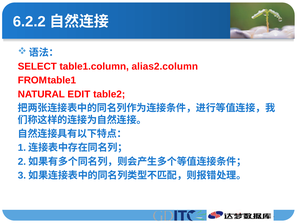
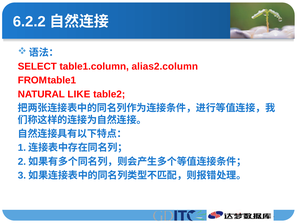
EDIT: EDIT -> LIKE
